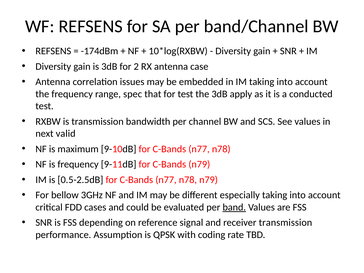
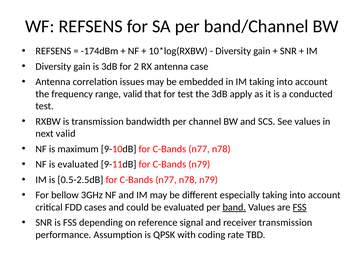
range spec: spec -> valid
is frequency: frequency -> evaluated
FSS at (300, 207) underline: none -> present
